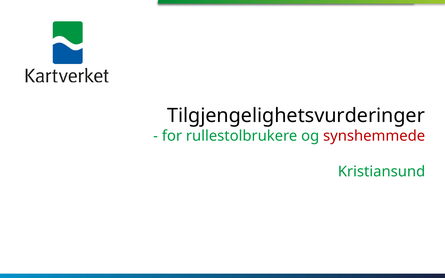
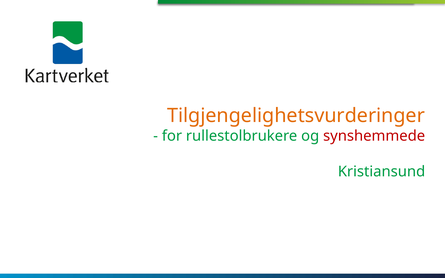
Tilgjengelighetsvurderinger colour: black -> orange
